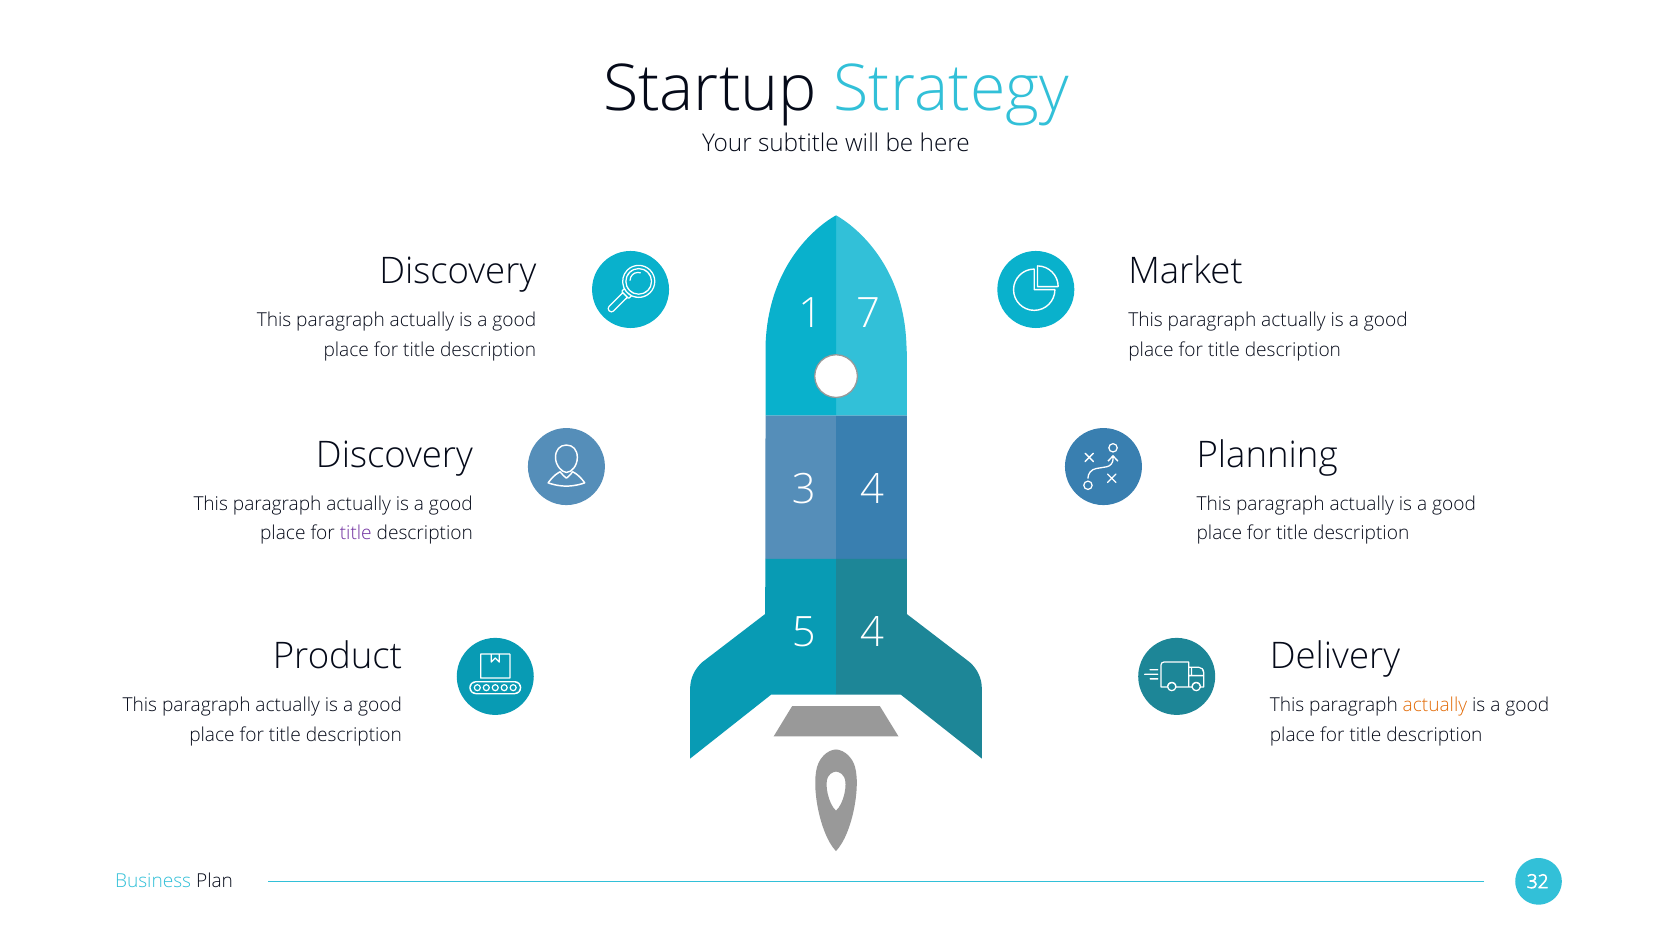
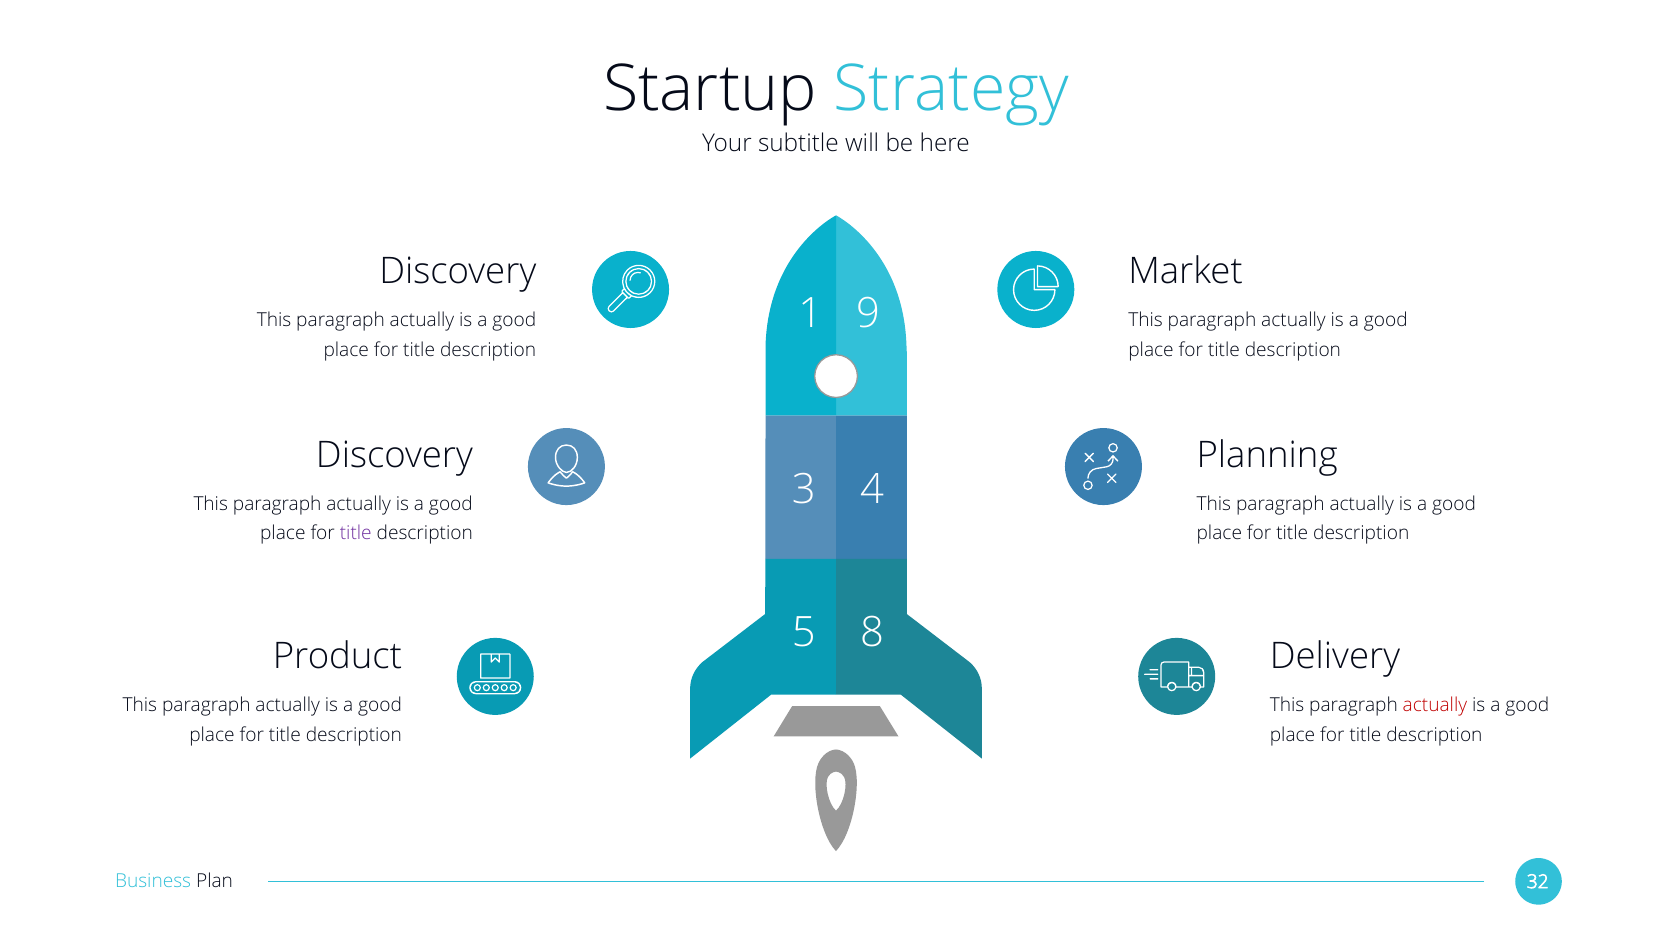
7: 7 -> 9
5 4: 4 -> 8
actually at (1435, 705) colour: orange -> red
